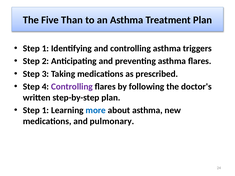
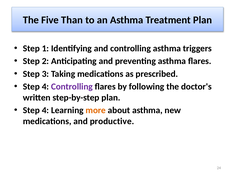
1 at (45, 110): 1 -> 4
more colour: blue -> orange
pulmonary: pulmonary -> productive
